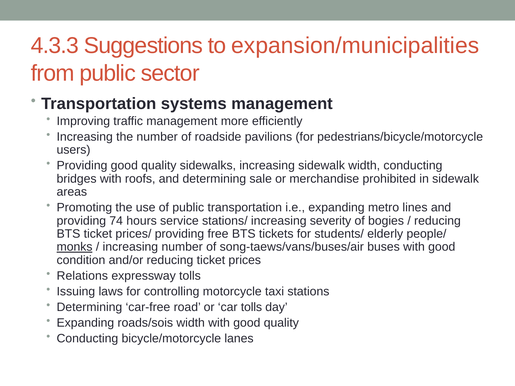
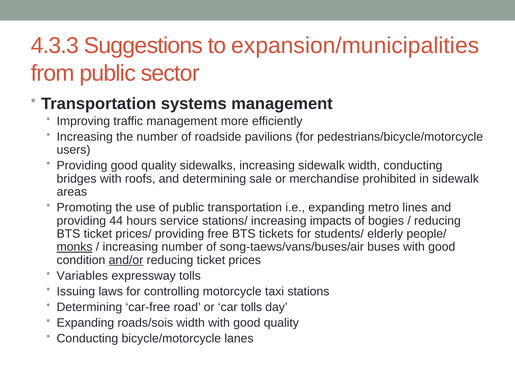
74: 74 -> 44
severity: severity -> impacts
and/or underline: none -> present
Relations: Relations -> Variables
